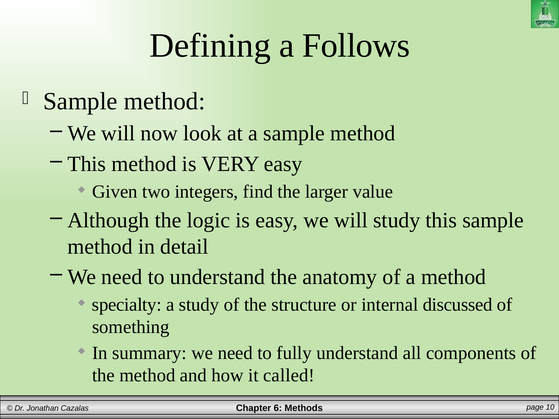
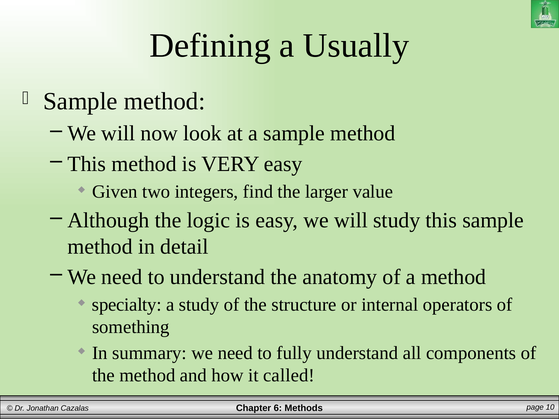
Follows: Follows -> Usually
discussed: discussed -> operators
